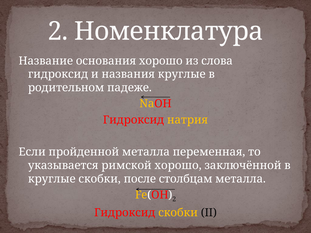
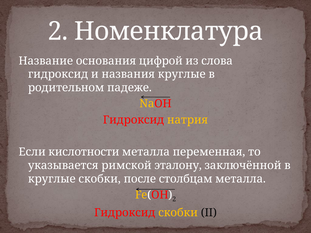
основания хорошо: хорошо -> цифрой
пройденной: пройденной -> кислотности
римской хорошо: хорошо -> эталону
